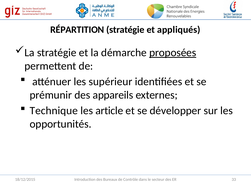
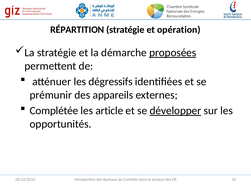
appliqués: appliqués -> opération
supérieur: supérieur -> dégressifs
Technique: Technique -> Complétée
développer underline: none -> present
